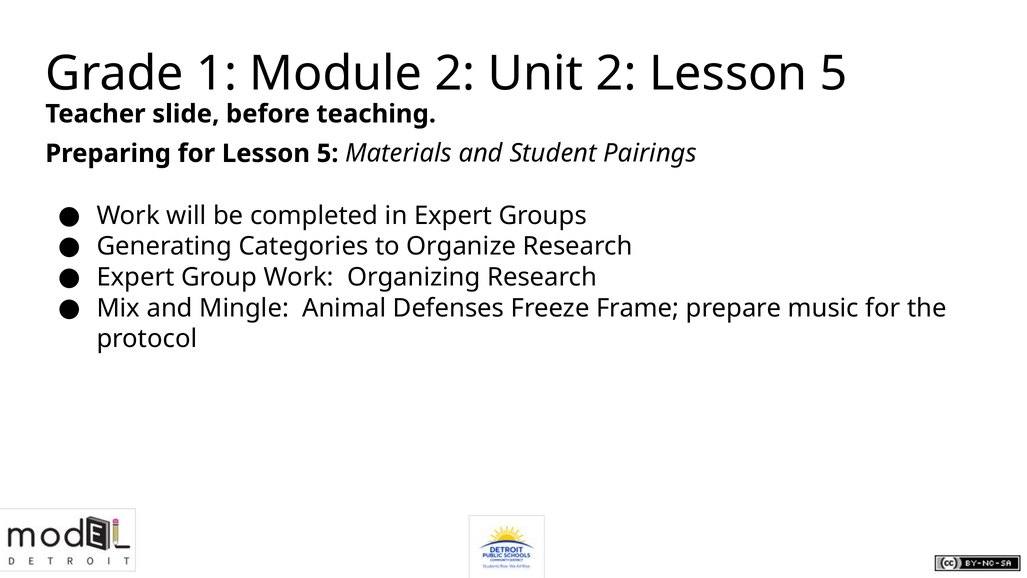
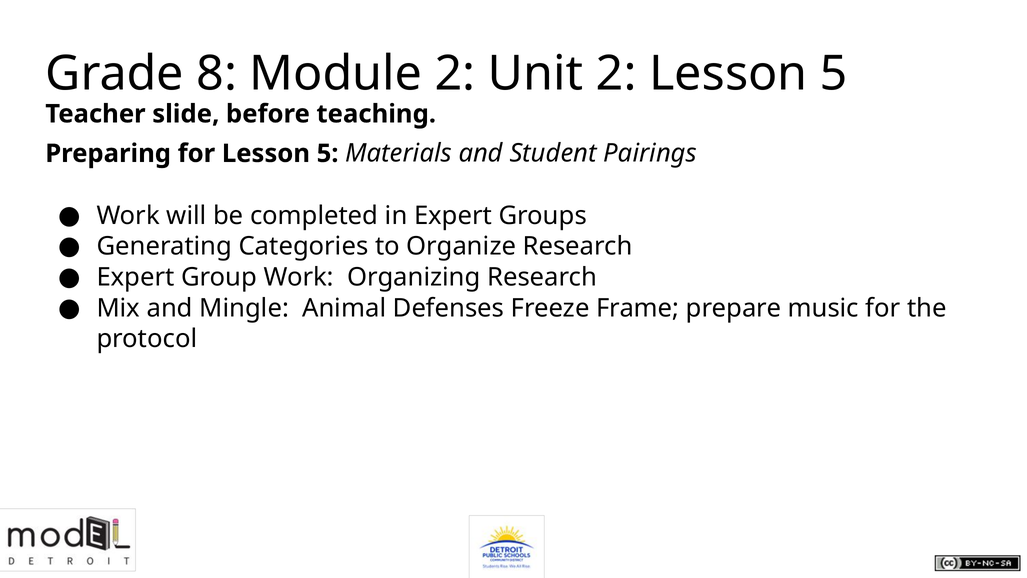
1: 1 -> 8
